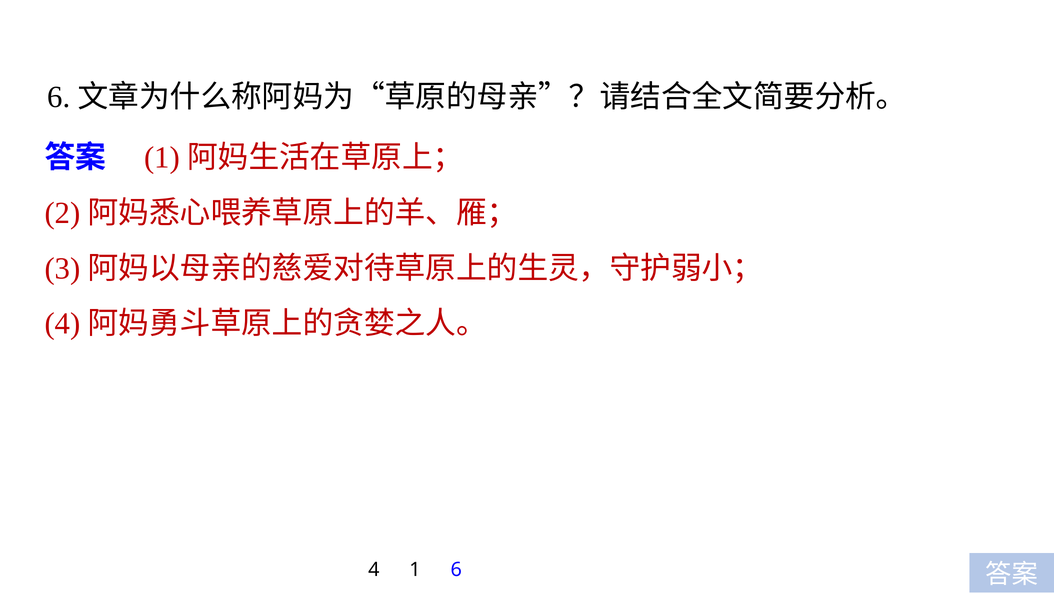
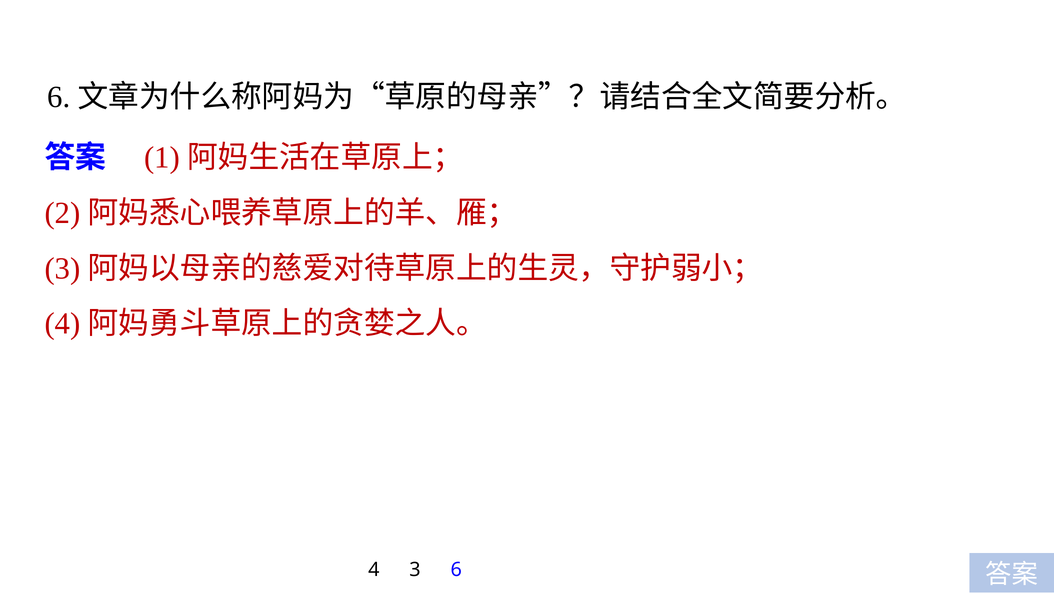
4 1: 1 -> 3
